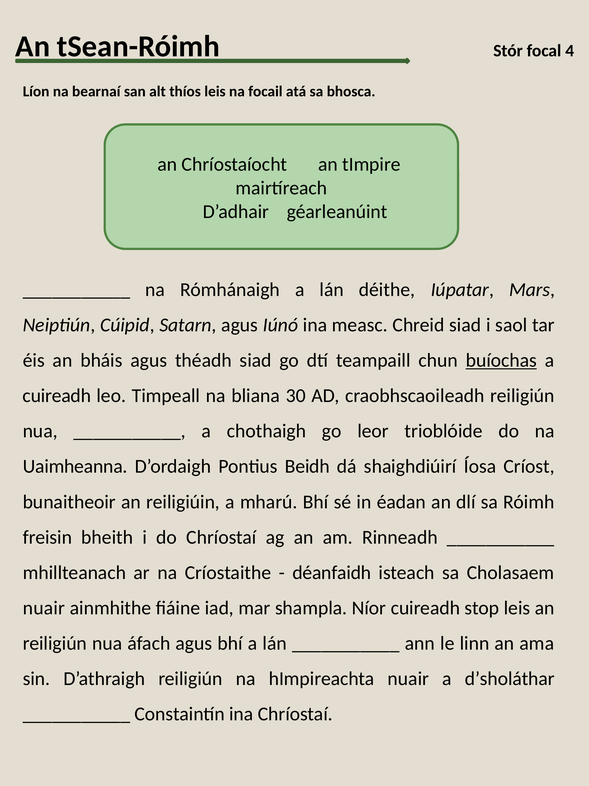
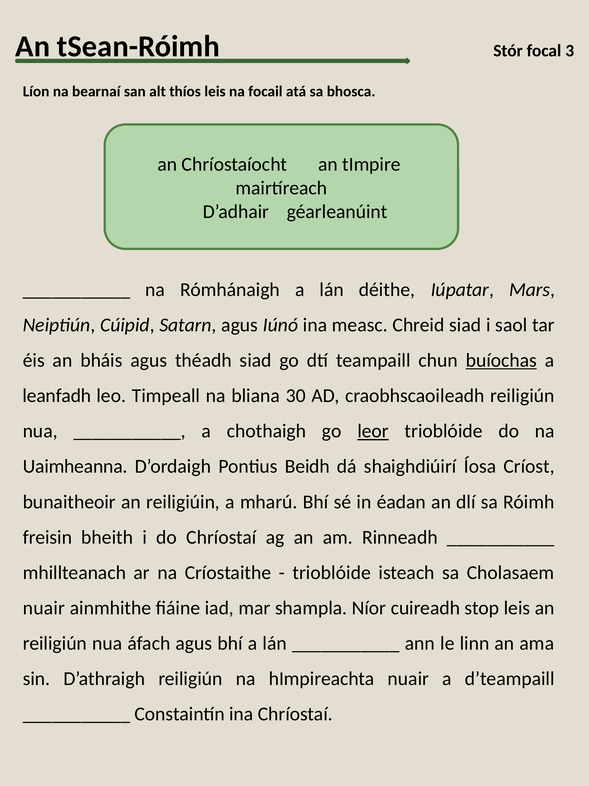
4: 4 -> 3
cuireadh at (57, 395): cuireadh -> leanfadh
leor underline: none -> present
déanfaidh at (332, 572): déanfaidh -> trioblóide
d’sholáthar: d’sholáthar -> d’teampaill
